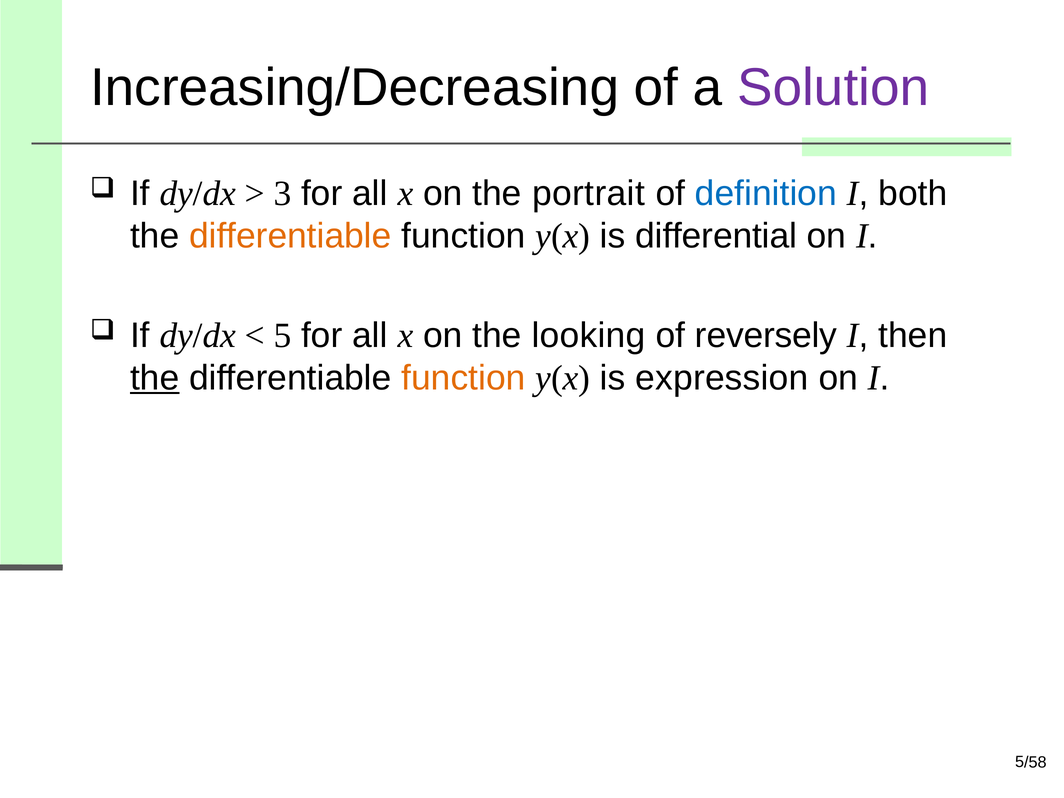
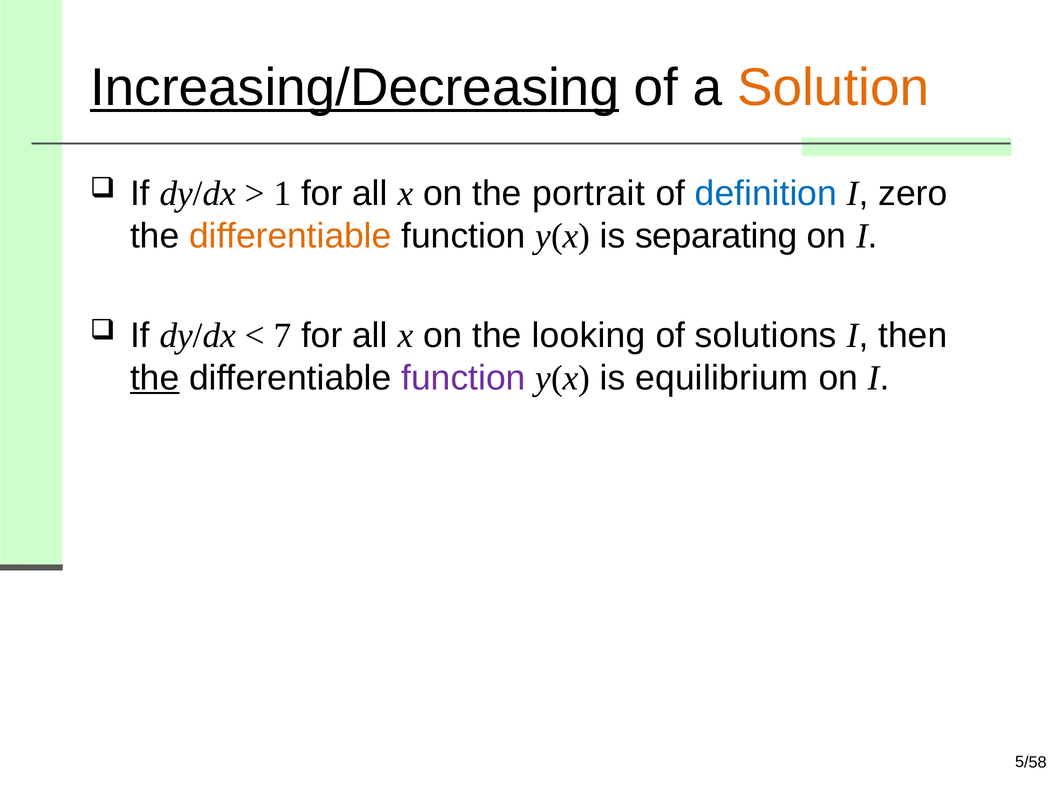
Increasing/Decreasing underline: none -> present
Solution colour: purple -> orange
3: 3 -> 1
both: both -> zero
differential: differential -> separating
5 at (282, 335): 5 -> 7
reversely: reversely -> solutions
function at (463, 378) colour: orange -> purple
expression: expression -> equilibrium
